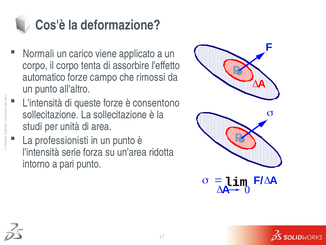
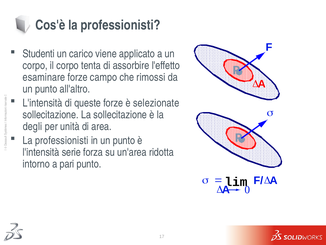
Cos'è la deformazione: deformazione -> professionisti
Normali: Normali -> Studenti
automatico: automatico -> esaminare
consentono: consentono -> selezionate
studi: studi -> degli
